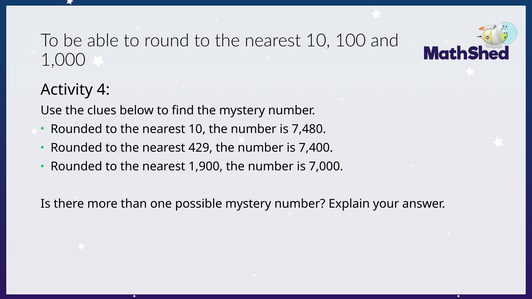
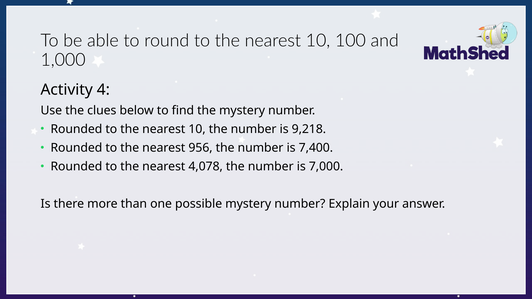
7,480: 7,480 -> 9,218
429: 429 -> 956
1,900: 1,900 -> 4,078
